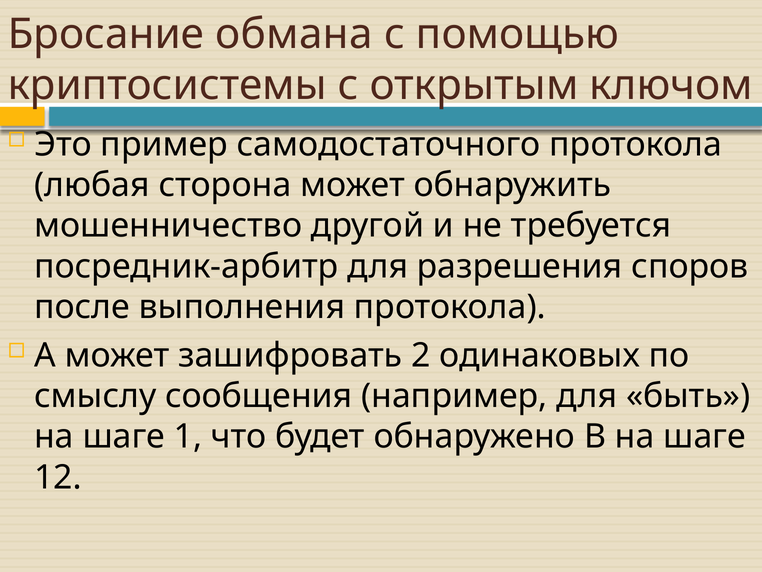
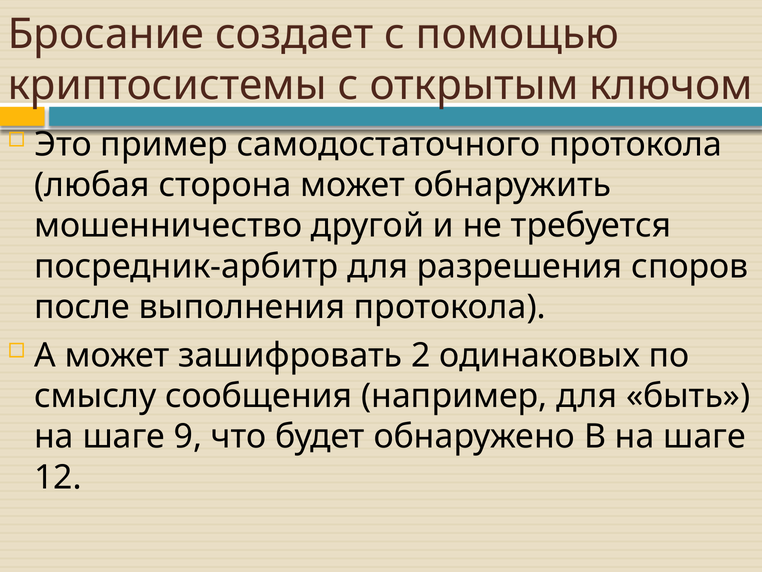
обмана: обмана -> создает
1: 1 -> 9
